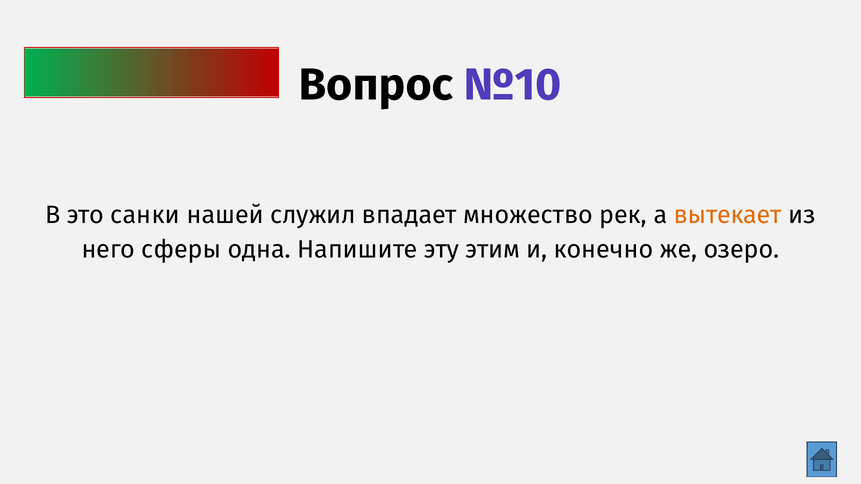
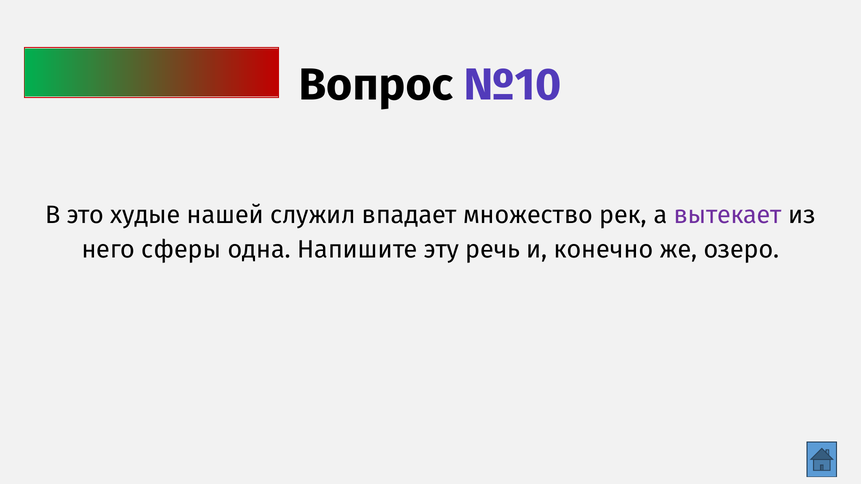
санки: санки -> худые
вытекает colour: orange -> purple
этим: этим -> речь
